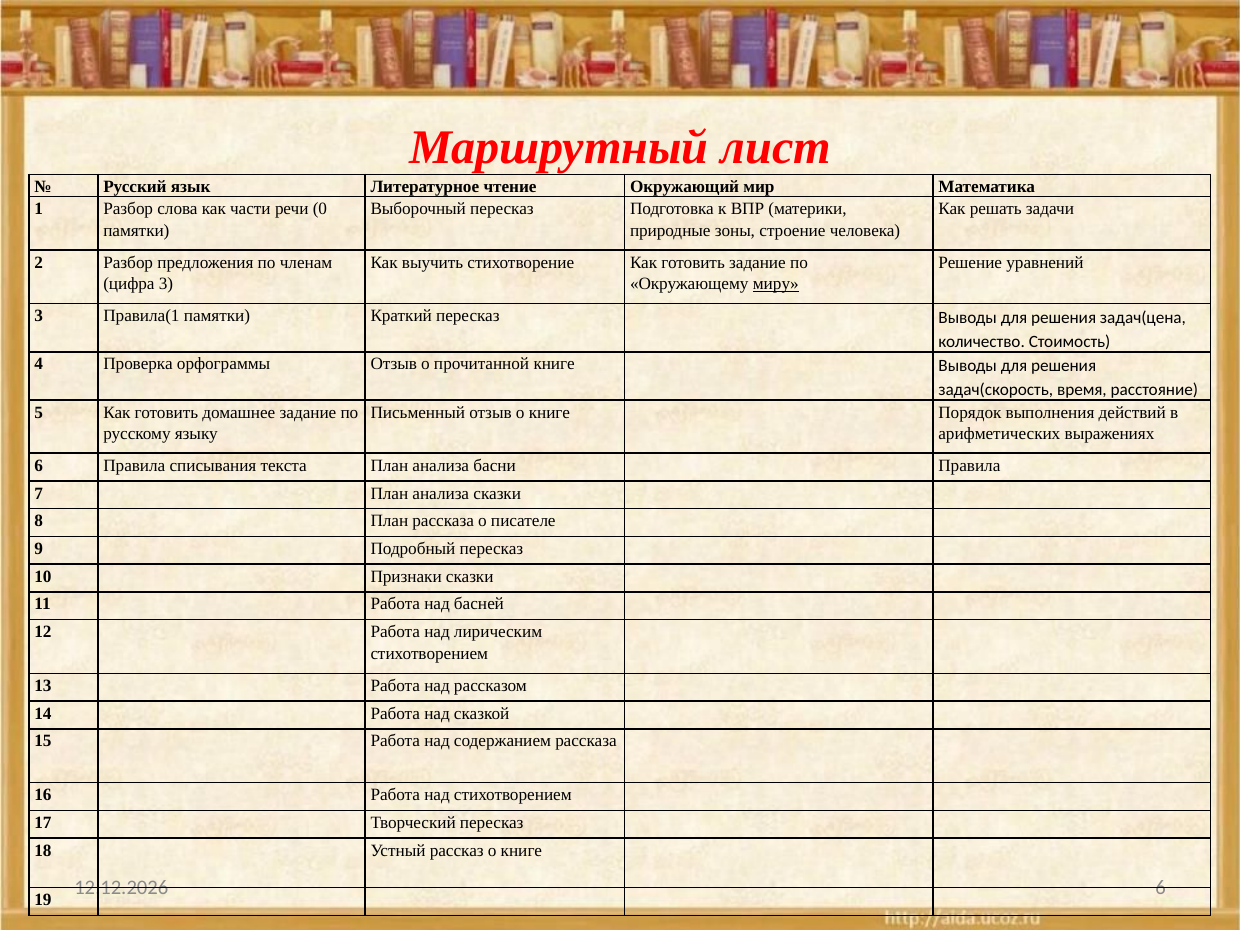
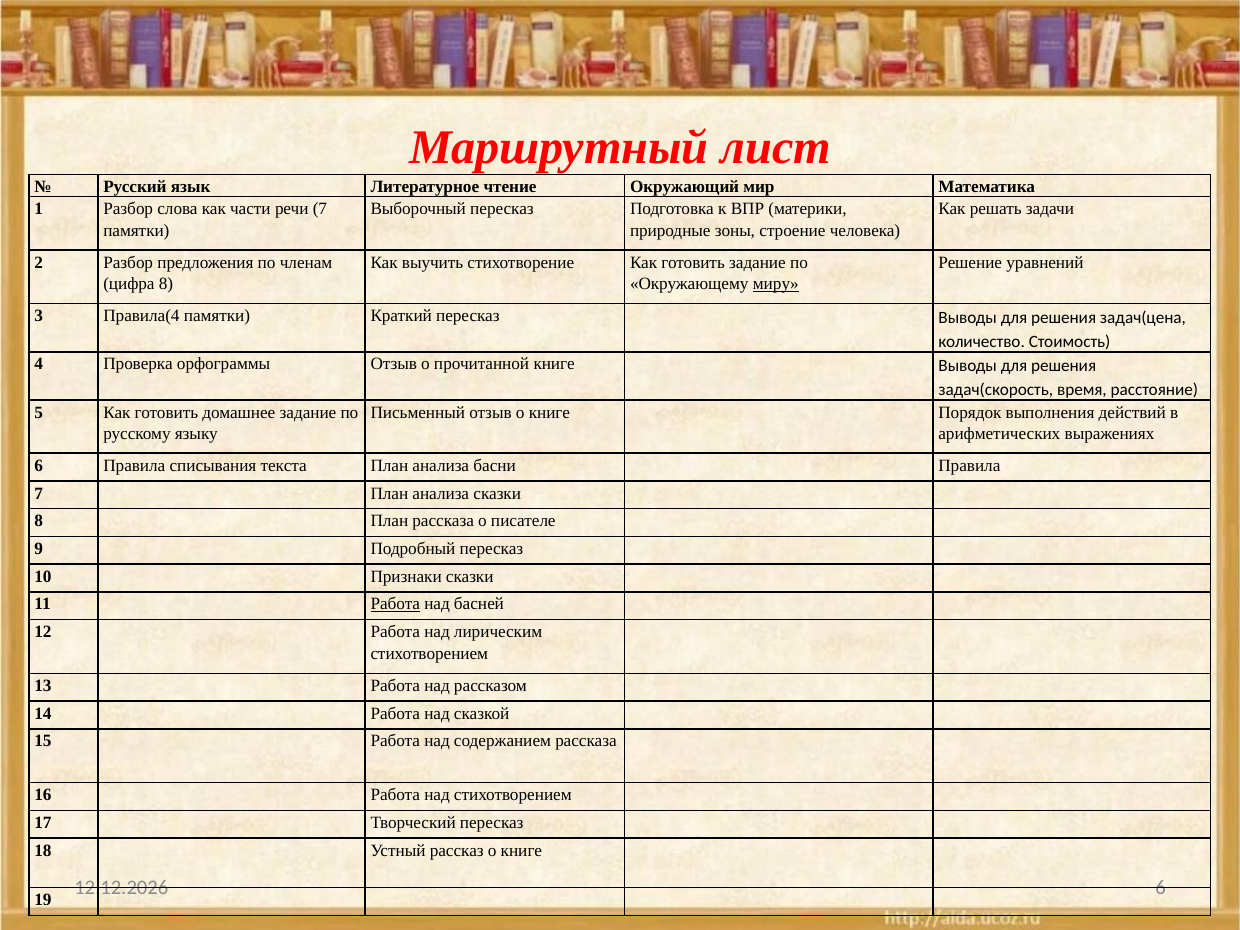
речи 0: 0 -> 7
цифра 3: 3 -> 8
Правила(1: Правила(1 -> Правила(4
Работа at (395, 604) underline: none -> present
